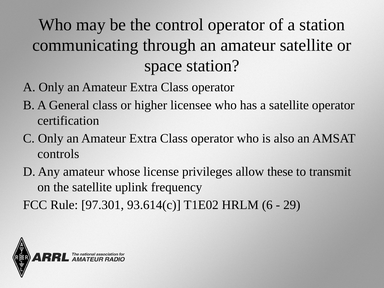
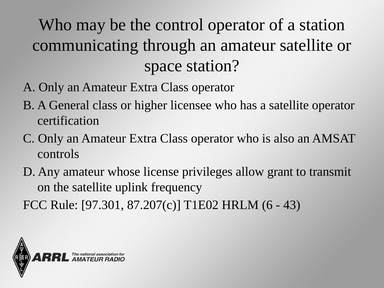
these: these -> grant
93.614(c: 93.614(c -> 87.207(c
29: 29 -> 43
